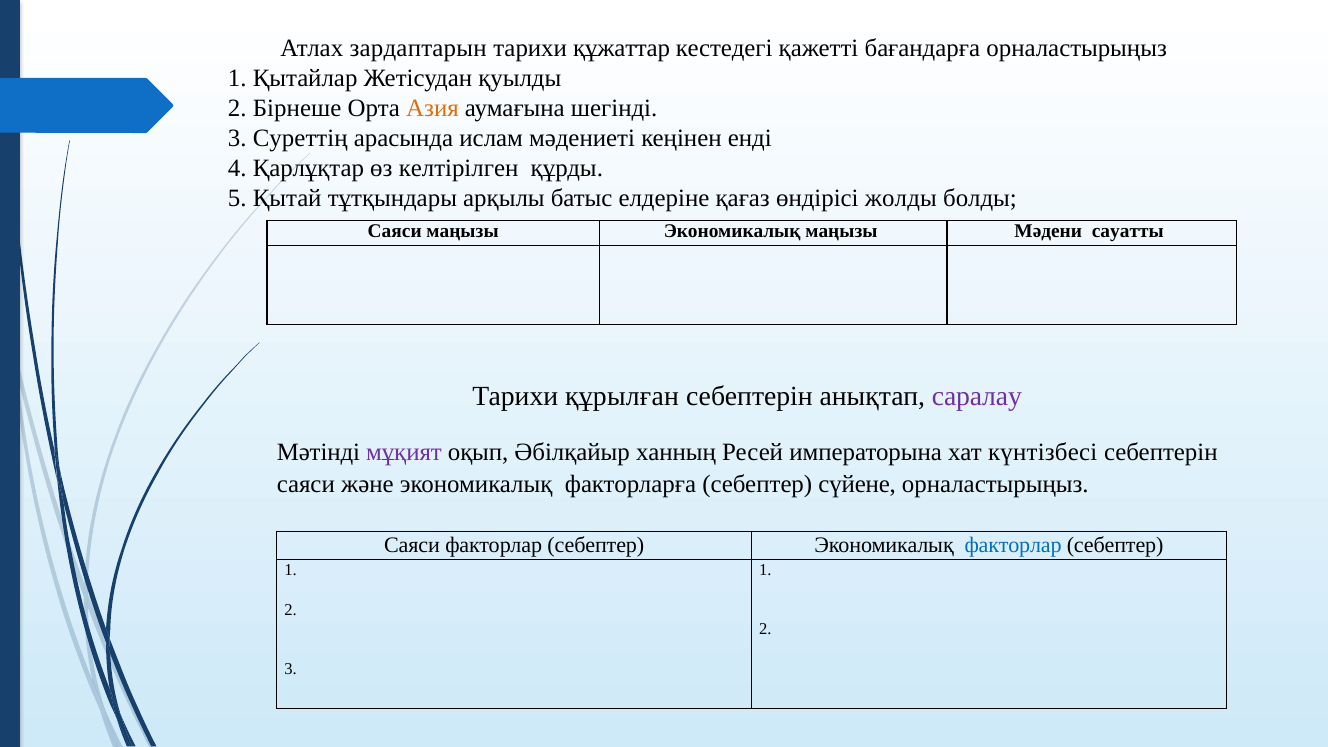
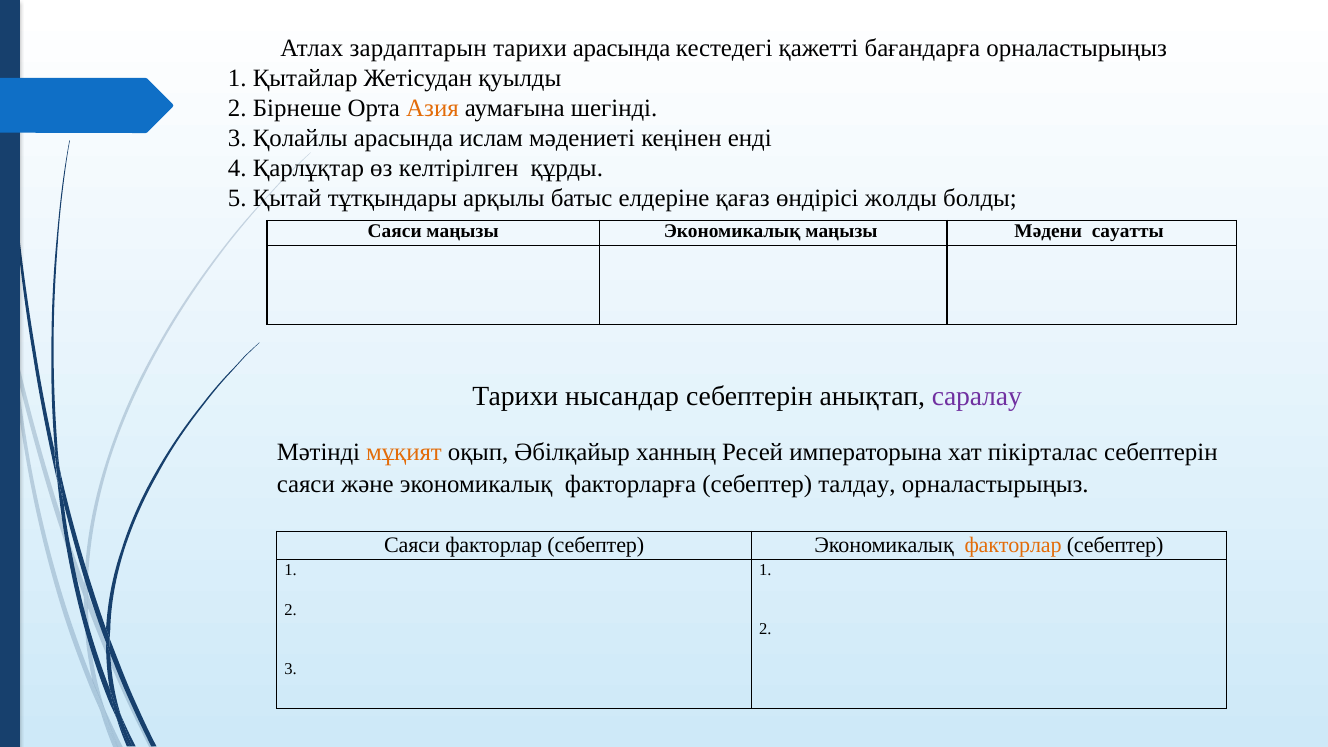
тарихи құжаттар: құжаттар -> арасында
Суреттің: Суреттің -> Қолайлы
құрылған: құрылған -> нысандар
мұқият colour: purple -> orange
күнтізбесі: күнтізбесі -> пікірталас
сүйене: сүйене -> талдау
факторлар at (1013, 545) colour: blue -> orange
